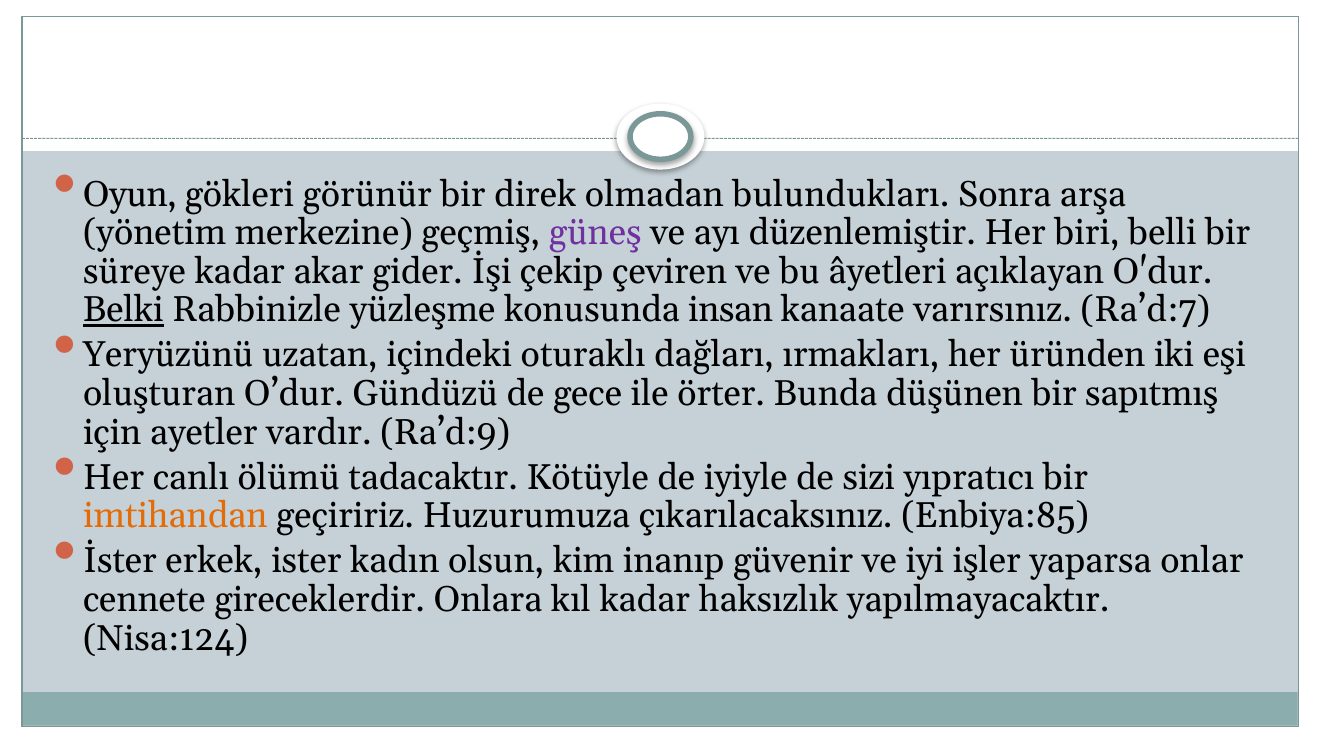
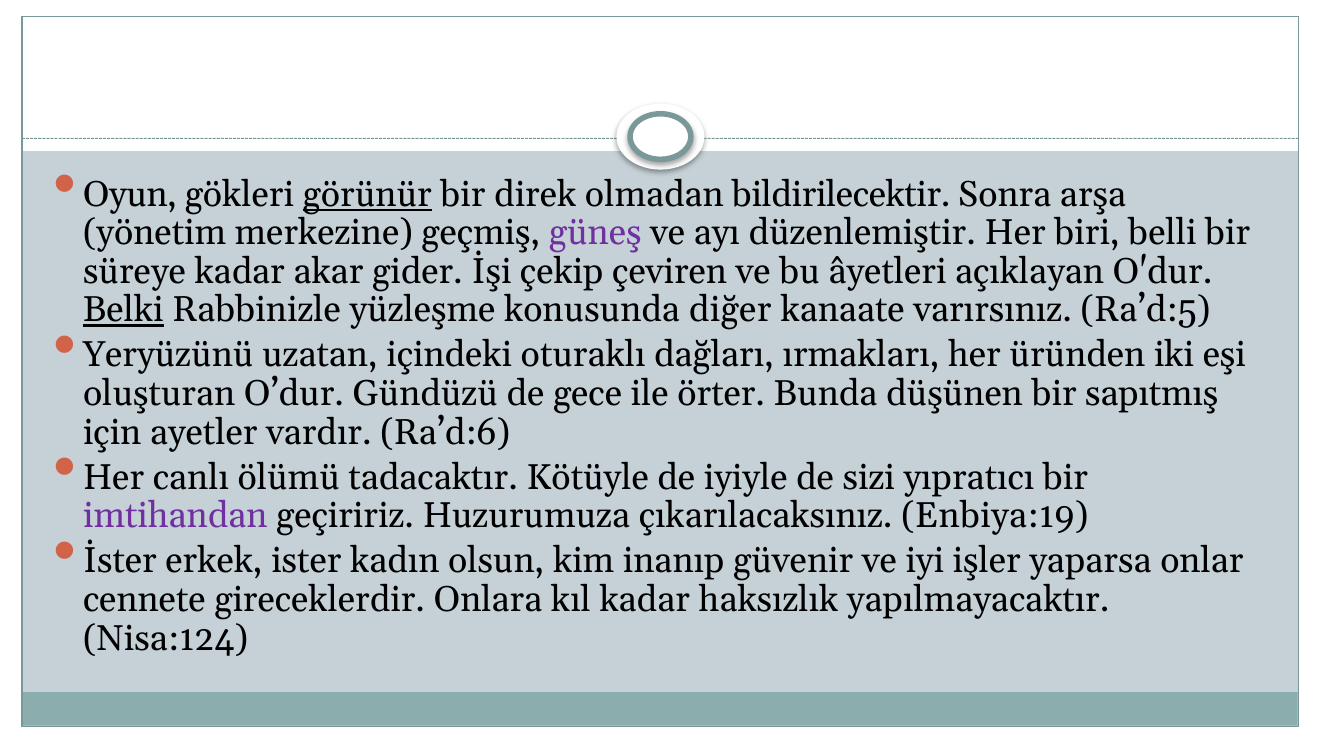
görünür underline: none -> present
bulundukları: bulundukları -> bildirilecektir
insan: insan -> diğer
Ra’d:7: Ra’d:7 -> Ra’d:5
Ra’d:9: Ra’d:9 -> Ra’d:6
imtihandan colour: orange -> purple
Enbiya:85: Enbiya:85 -> Enbiya:19
